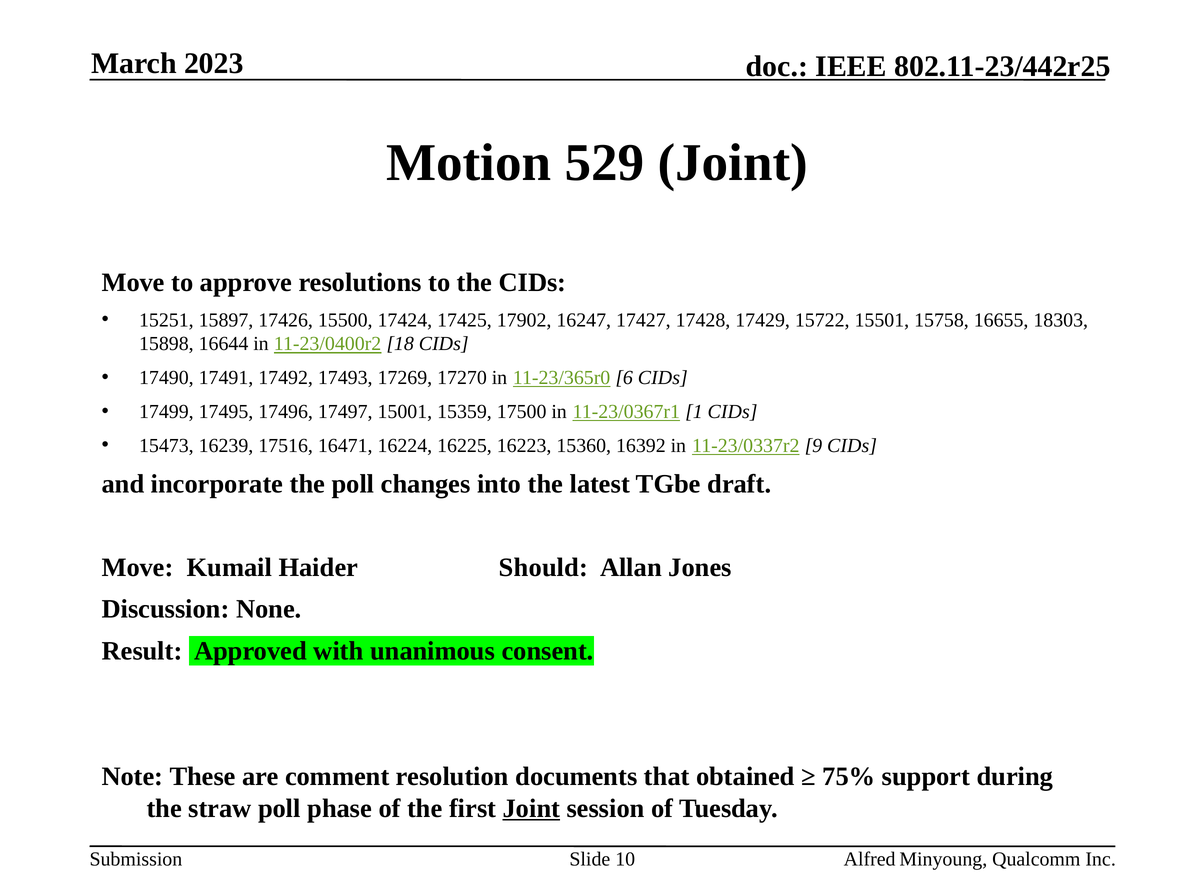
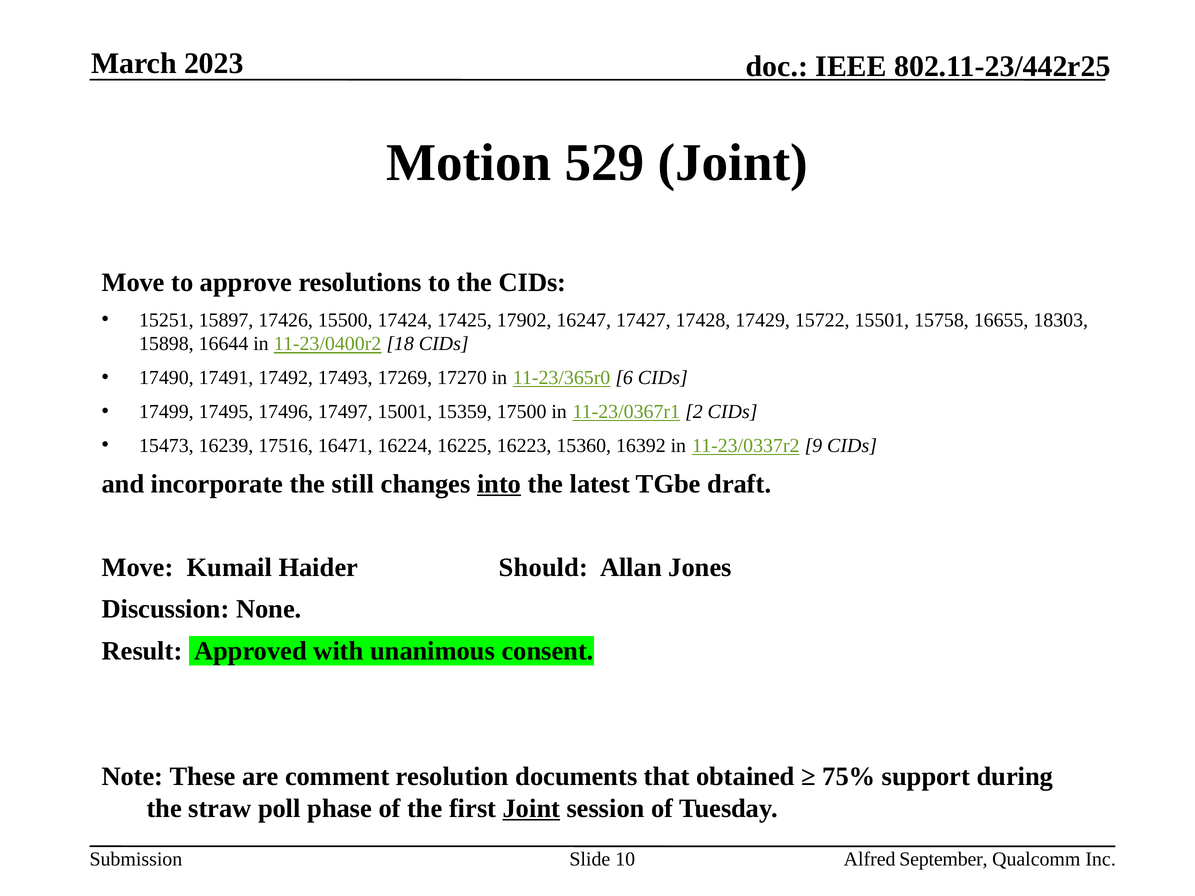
1: 1 -> 2
the poll: poll -> still
into underline: none -> present
Minyoung: Minyoung -> September
